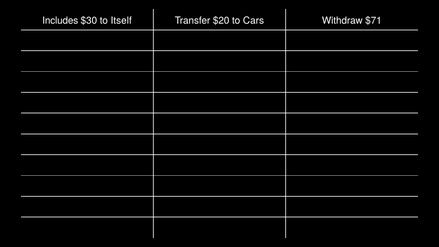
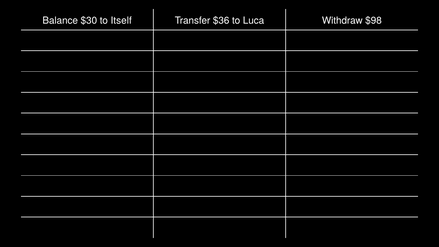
Includes: Includes -> Balance
$20: $20 -> $36
Cars: Cars -> Luca
$71: $71 -> $98
